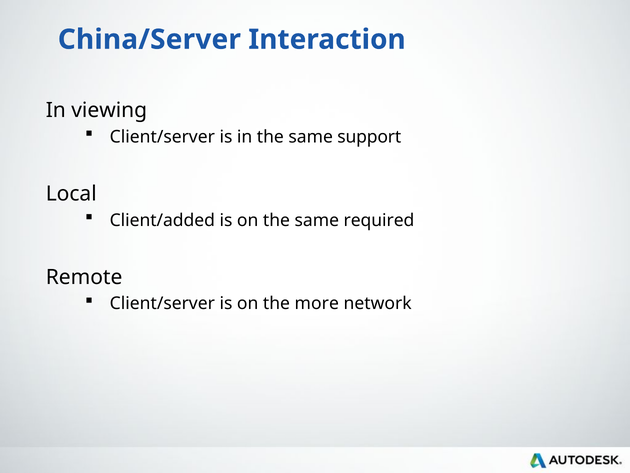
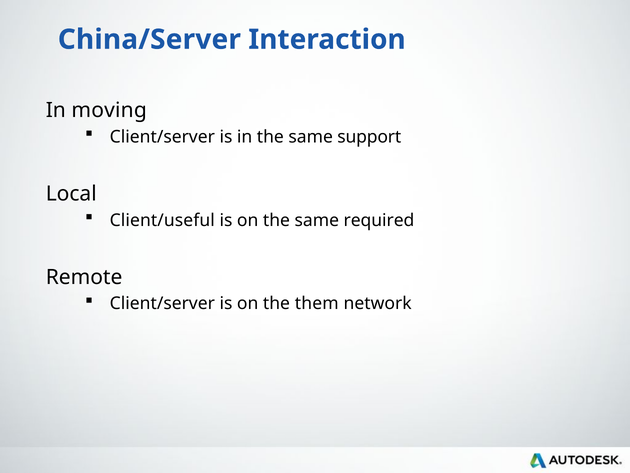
viewing: viewing -> moving
Client/added: Client/added -> Client/useful
more: more -> them
